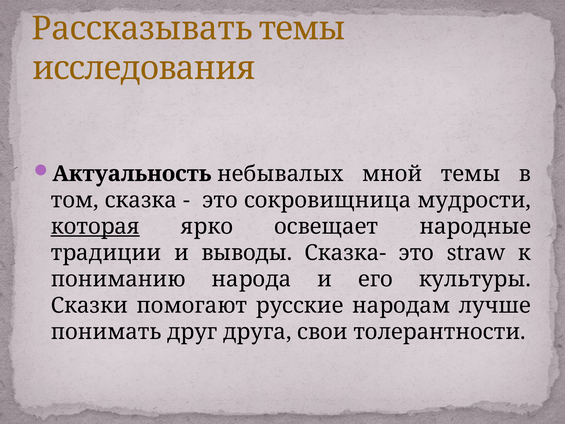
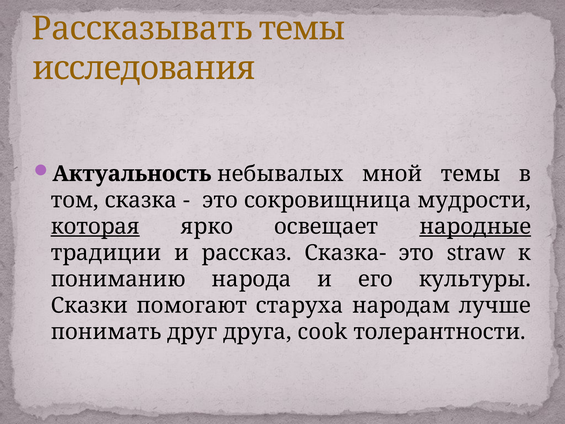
народные underline: none -> present
выводы: выводы -> рассказ
русские: русские -> старуха
свои: свои -> cook
